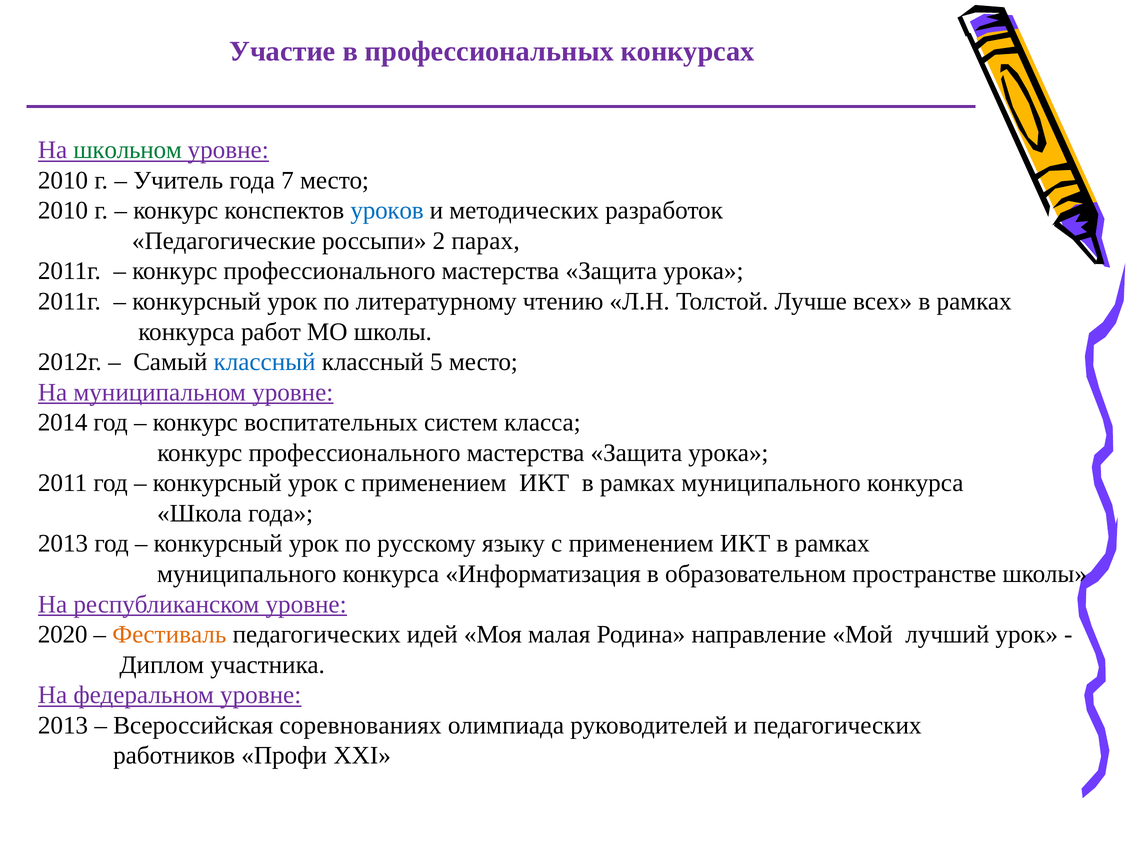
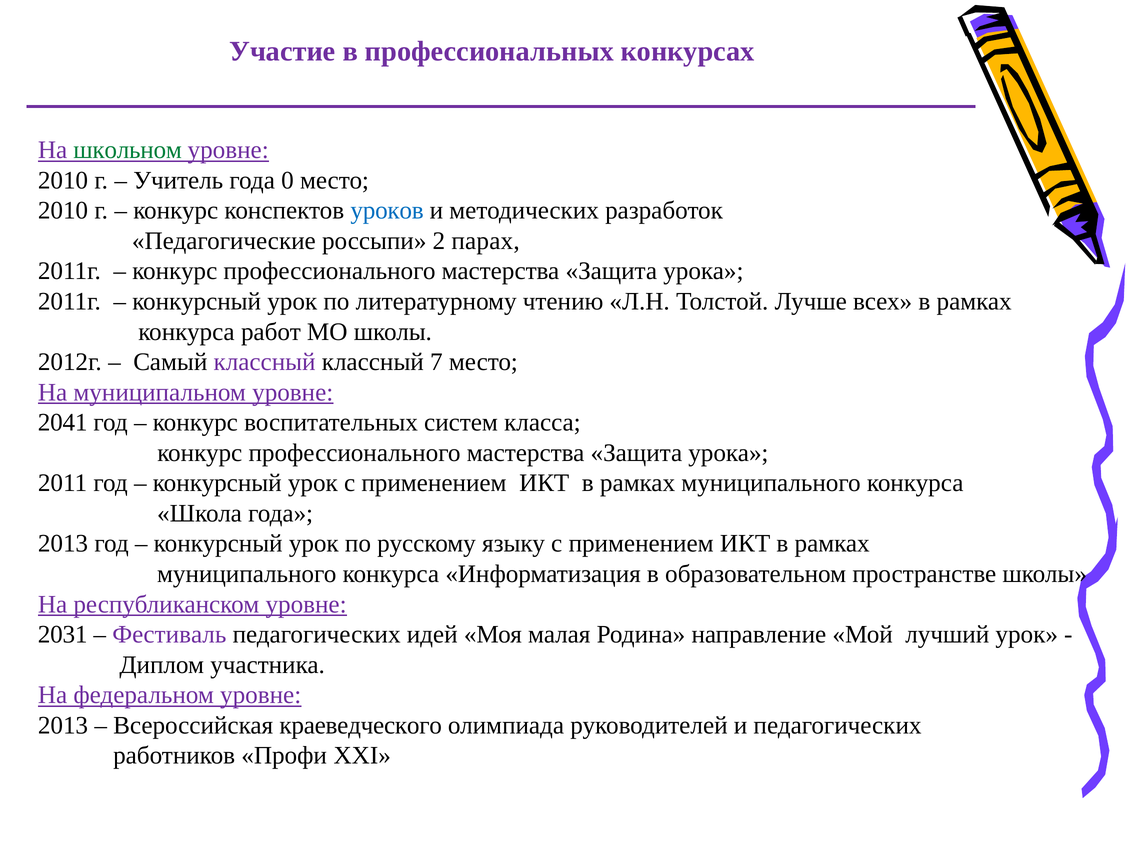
7: 7 -> 0
классный at (265, 362) colour: blue -> purple
5: 5 -> 7
2014: 2014 -> 2041
2020: 2020 -> 2031
Фестиваль colour: orange -> purple
соревнованиях: соревнованиях -> краеведческого
